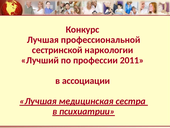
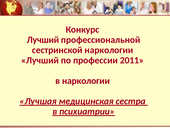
Лучшая at (43, 40): Лучшая -> Лучший
в ассоциации: ассоциации -> наркологии
